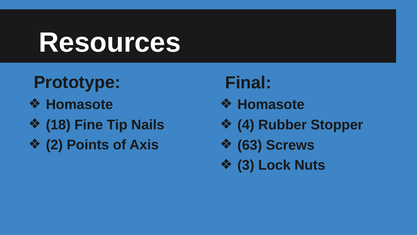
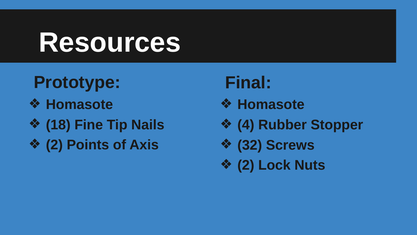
63: 63 -> 32
3 at (246, 165): 3 -> 2
